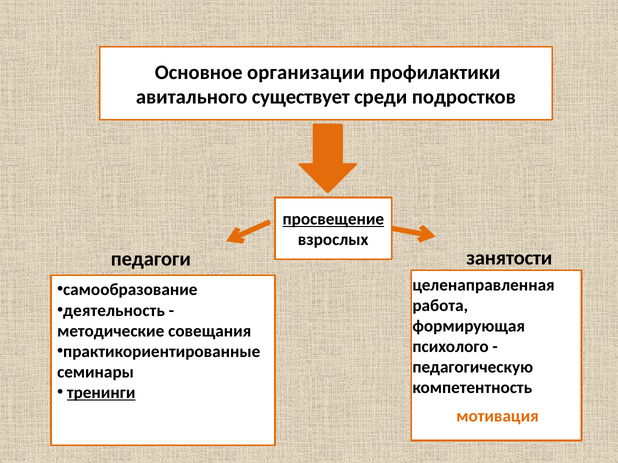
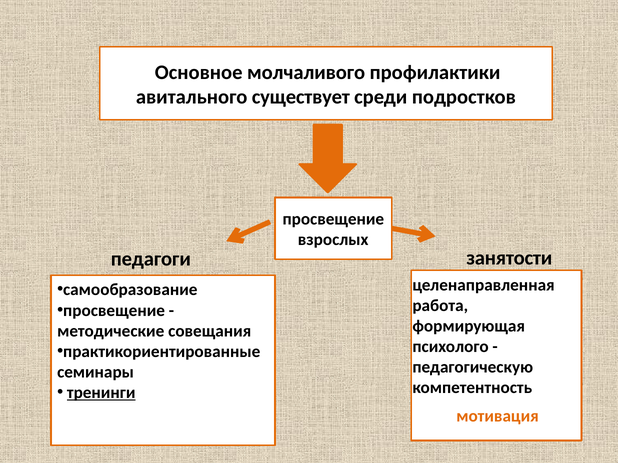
организации: организации -> молчаливого
просвещение at (333, 219) underline: present -> none
деятельность at (114, 311): деятельность -> просвещение
